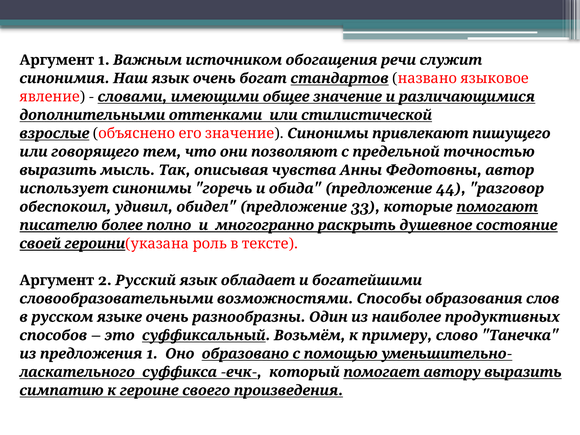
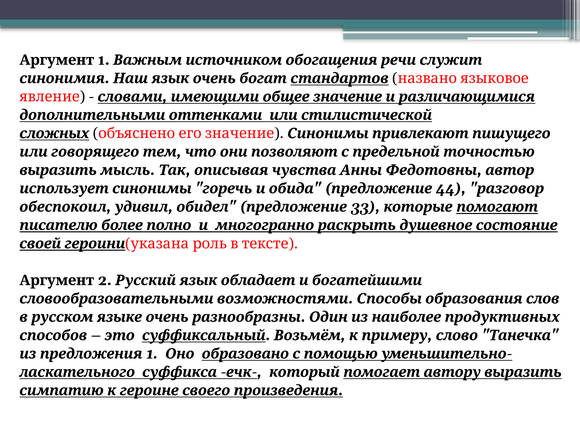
взрослые: взрослые -> сложных
